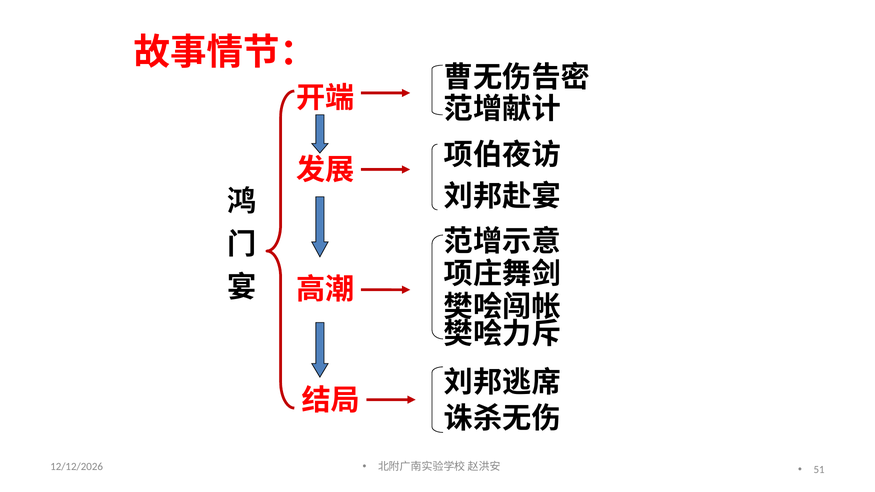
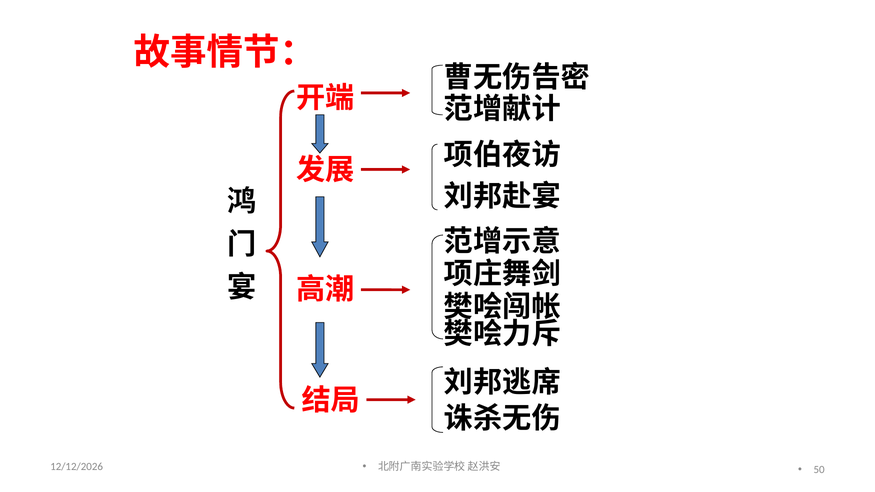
51: 51 -> 50
